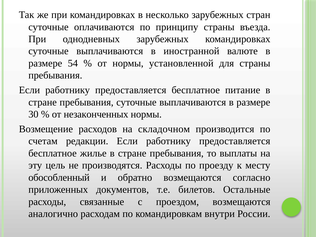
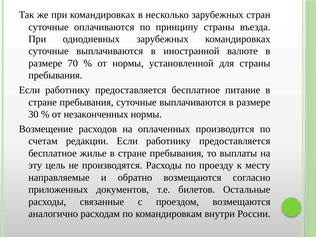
54: 54 -> 70
складочном: складочном -> оплаченных
обособленный: обособленный -> направляемые
